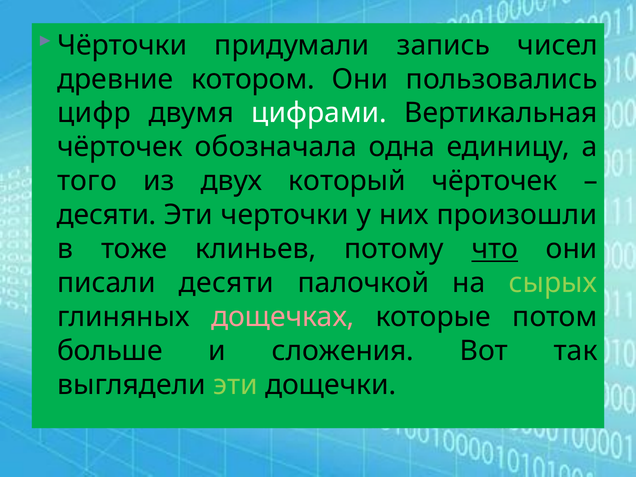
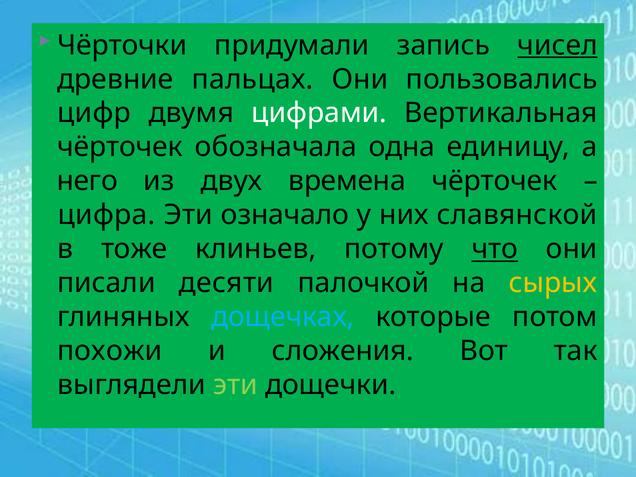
чисел underline: none -> present
котором: котором -> пальцах
того: того -> него
который: который -> времена
десяти at (107, 215): десяти -> цифра
черточки: черточки -> означало
произошли: произошли -> славянской
сырых colour: light green -> yellow
дощечках colour: pink -> light blue
больше: больше -> похожи
